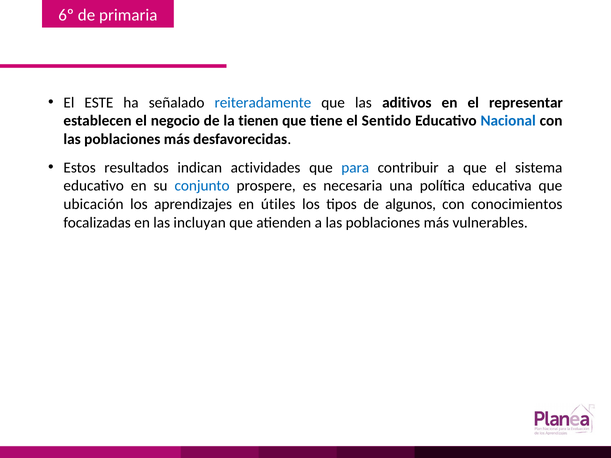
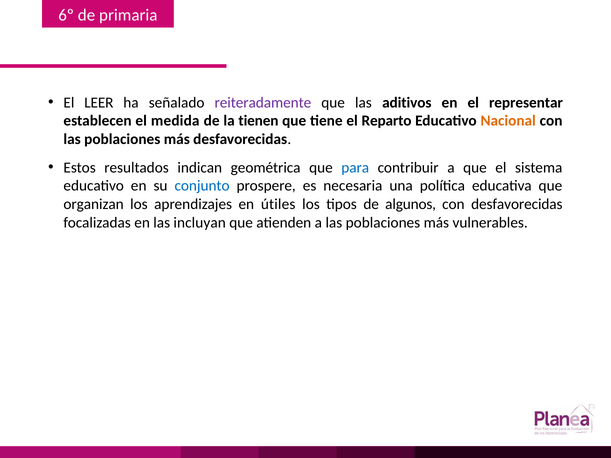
ESTE: ESTE -> LEER
reiteradamente colour: blue -> purple
negocio: negocio -> medida
Sentido: Sentido -> Reparto
Nacional colour: blue -> orange
actividades: actividades -> geométrica
ubicación: ubicación -> organizan
con conocimientos: conocimientos -> desfavorecidas
